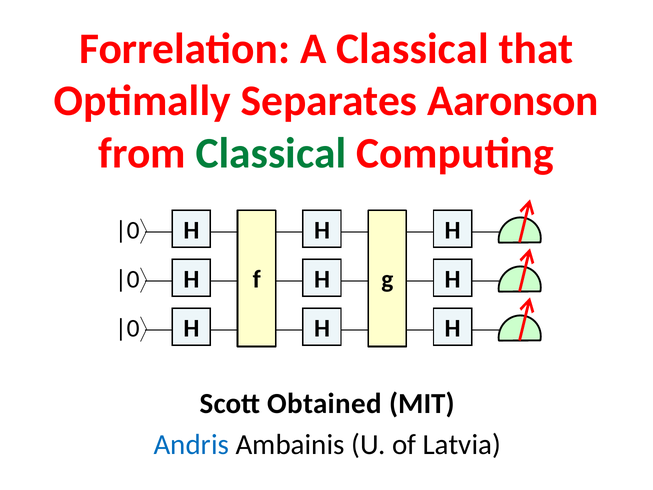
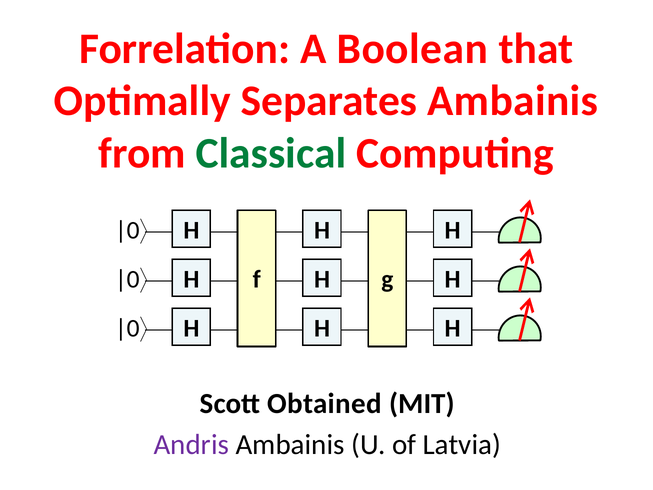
A Classical: Classical -> Boolean
Separates Aaronson: Aaronson -> Ambainis
Andris colour: blue -> purple
